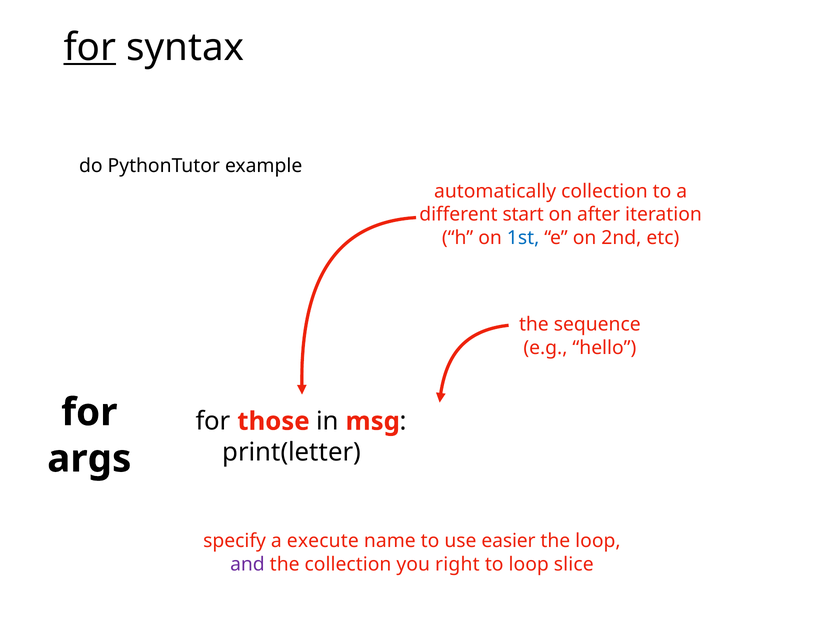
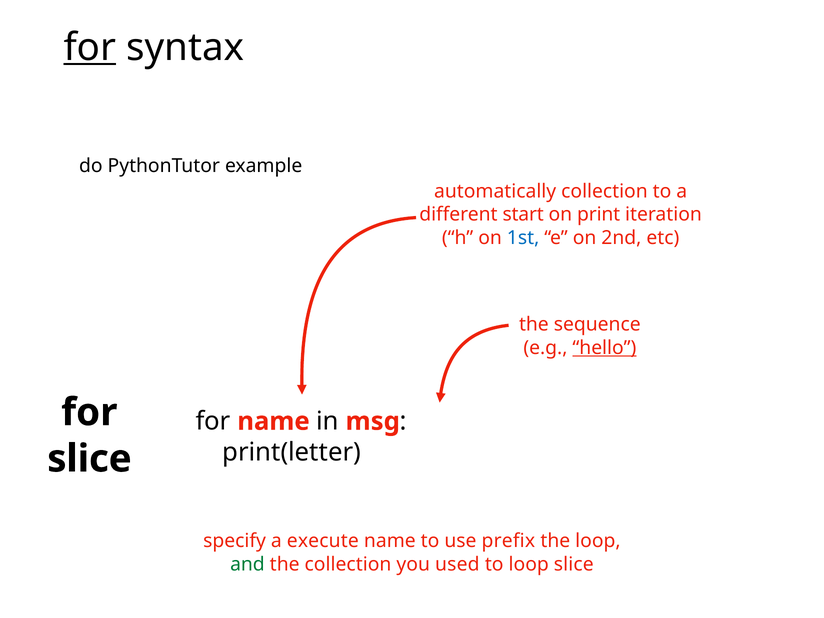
after: after -> print
hello underline: none -> present
for those: those -> name
args at (89, 459): args -> slice
easier: easier -> prefix
and colour: purple -> green
right: right -> used
